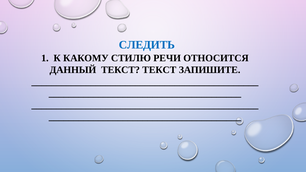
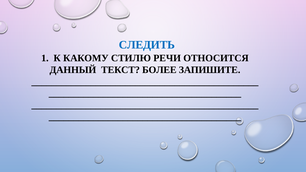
ТЕКСТ ТЕКСТ: ТЕКСТ -> БОЛЕЕ
